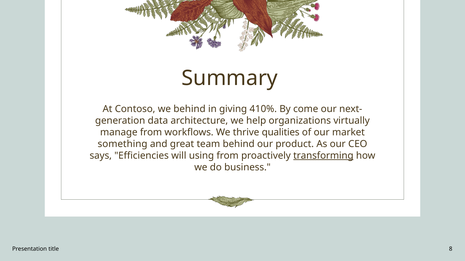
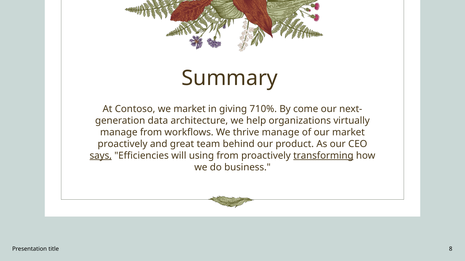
we behind: behind -> market
410%: 410% -> 710%
thrive qualities: qualities -> manage
something at (123, 144): something -> proactively
says underline: none -> present
